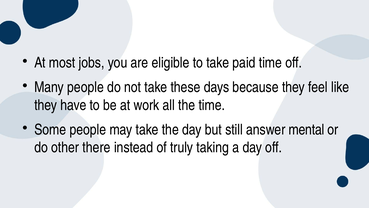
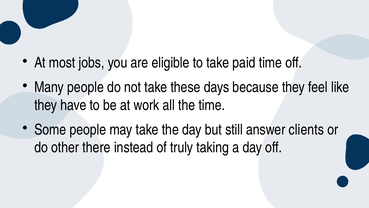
mental: mental -> clients
